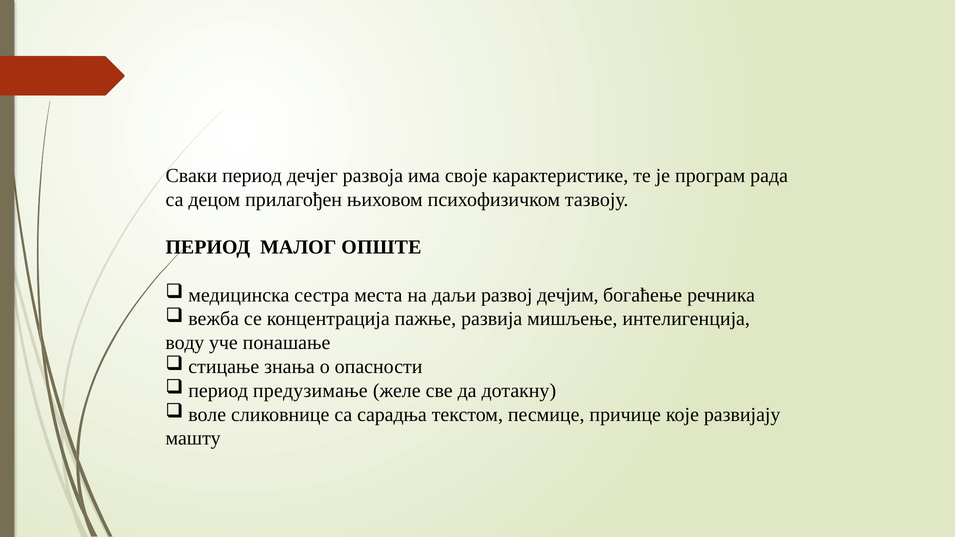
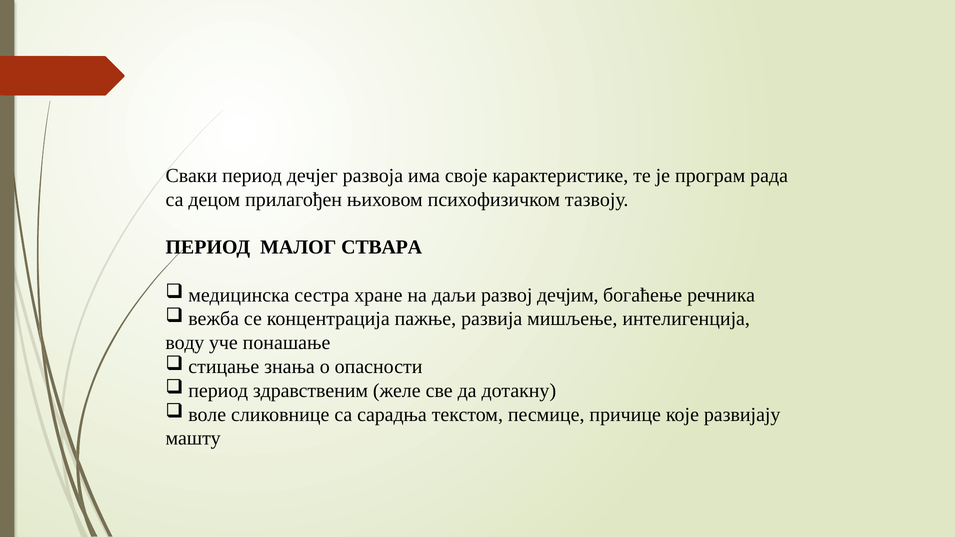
ОПШТЕ: ОПШТЕ -> СТВАРА
места: места -> хране
предузимање: предузимање -> здравственим
